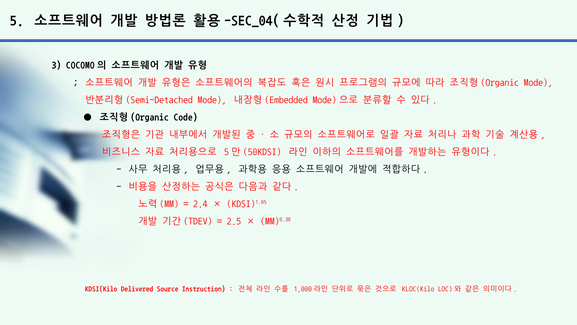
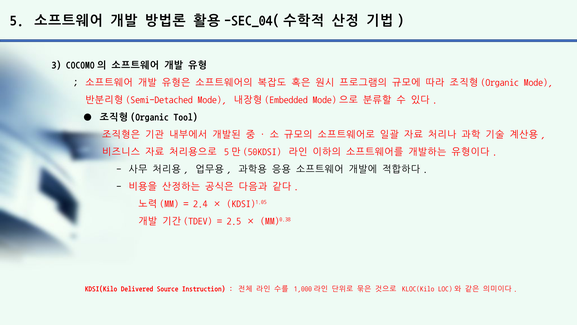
Code: Code -> Tool
